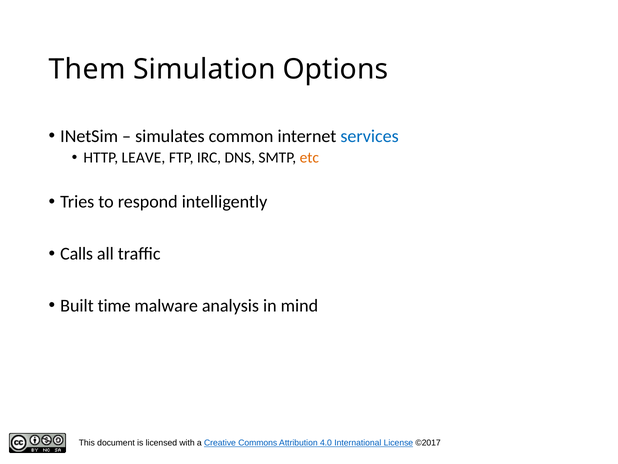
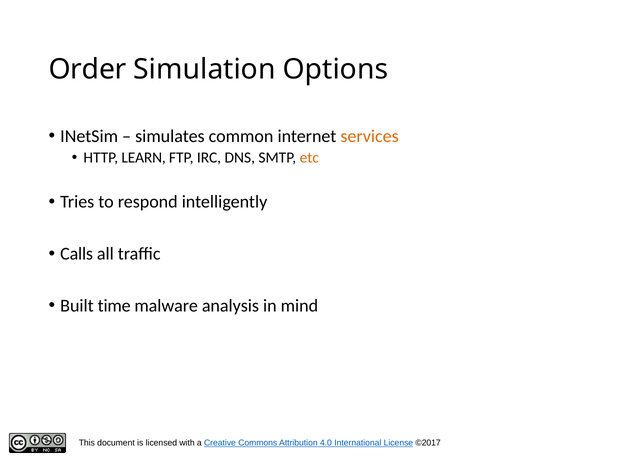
Them: Them -> Order
services colour: blue -> orange
LEAVE: LEAVE -> LEARN
